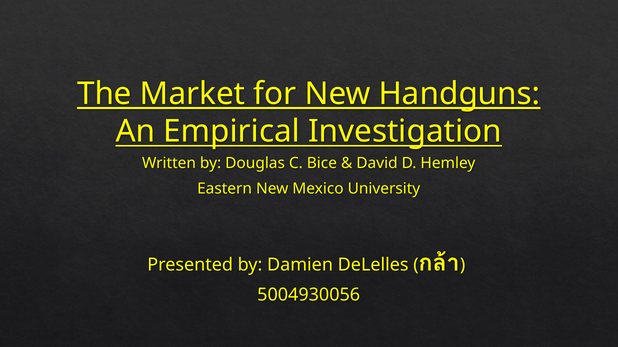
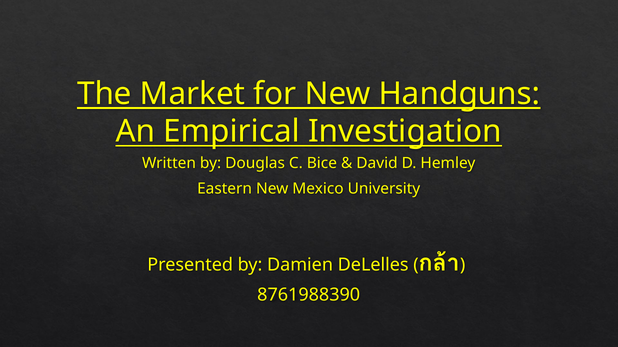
5004930056: 5004930056 -> 8761988390
